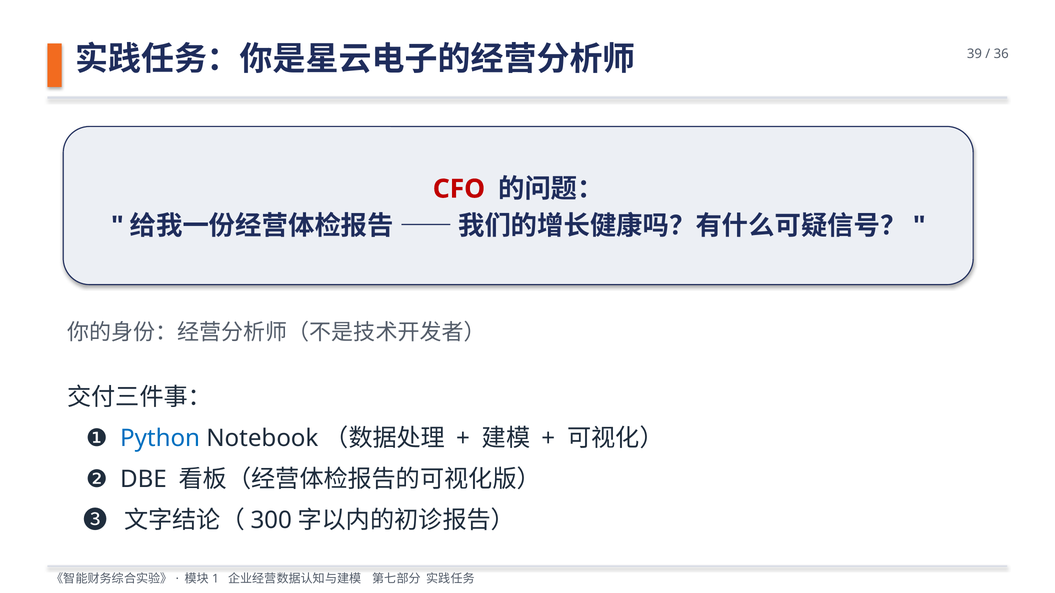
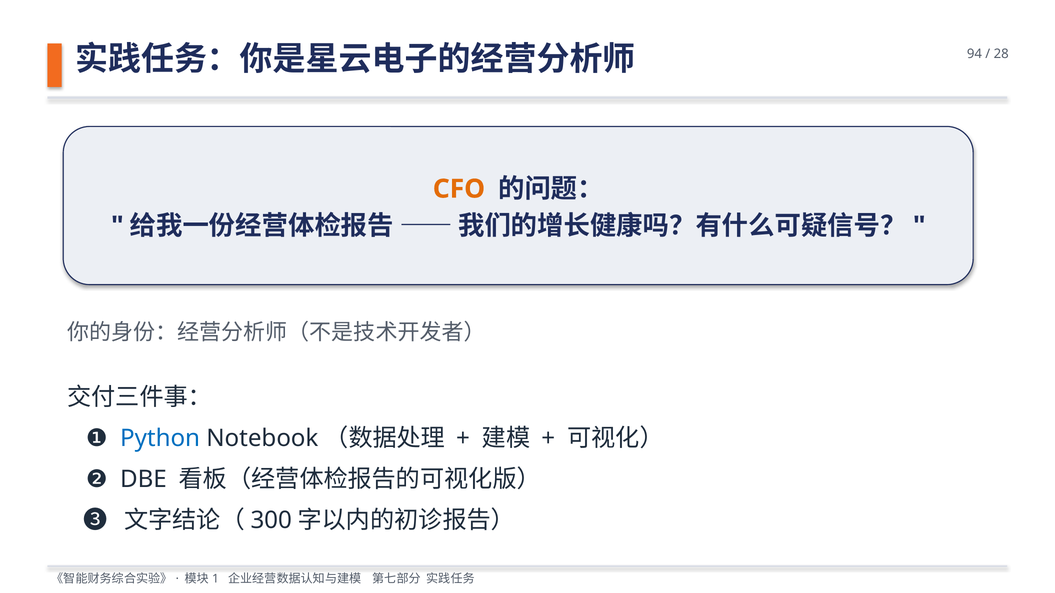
39: 39 -> 94
36: 36 -> 28
CFO colour: red -> orange
